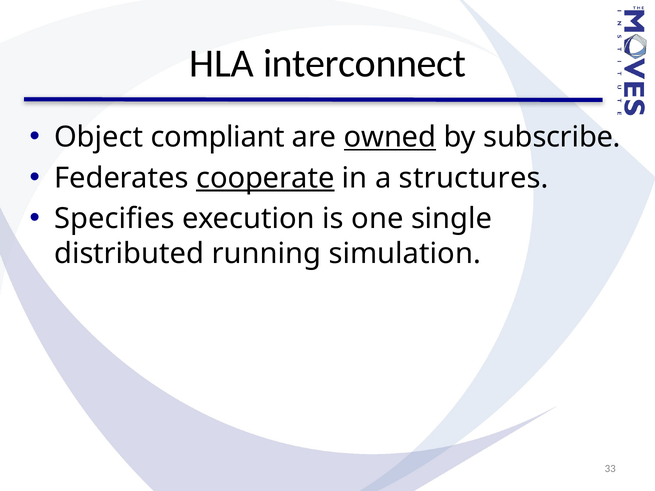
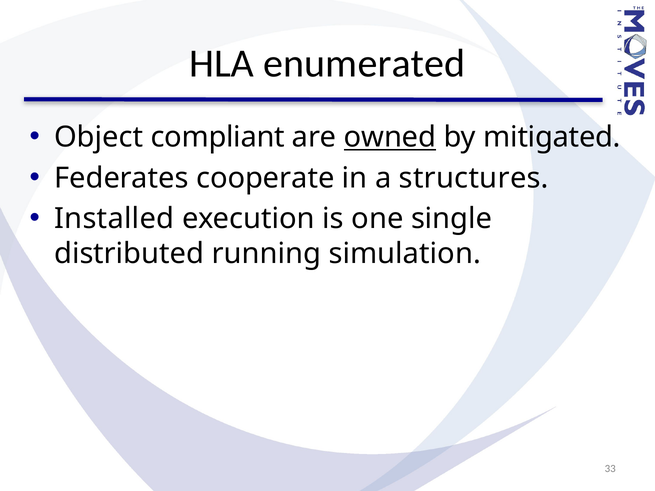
interconnect: interconnect -> enumerated
subscribe: subscribe -> mitigated
cooperate underline: present -> none
Specifies: Specifies -> Installed
